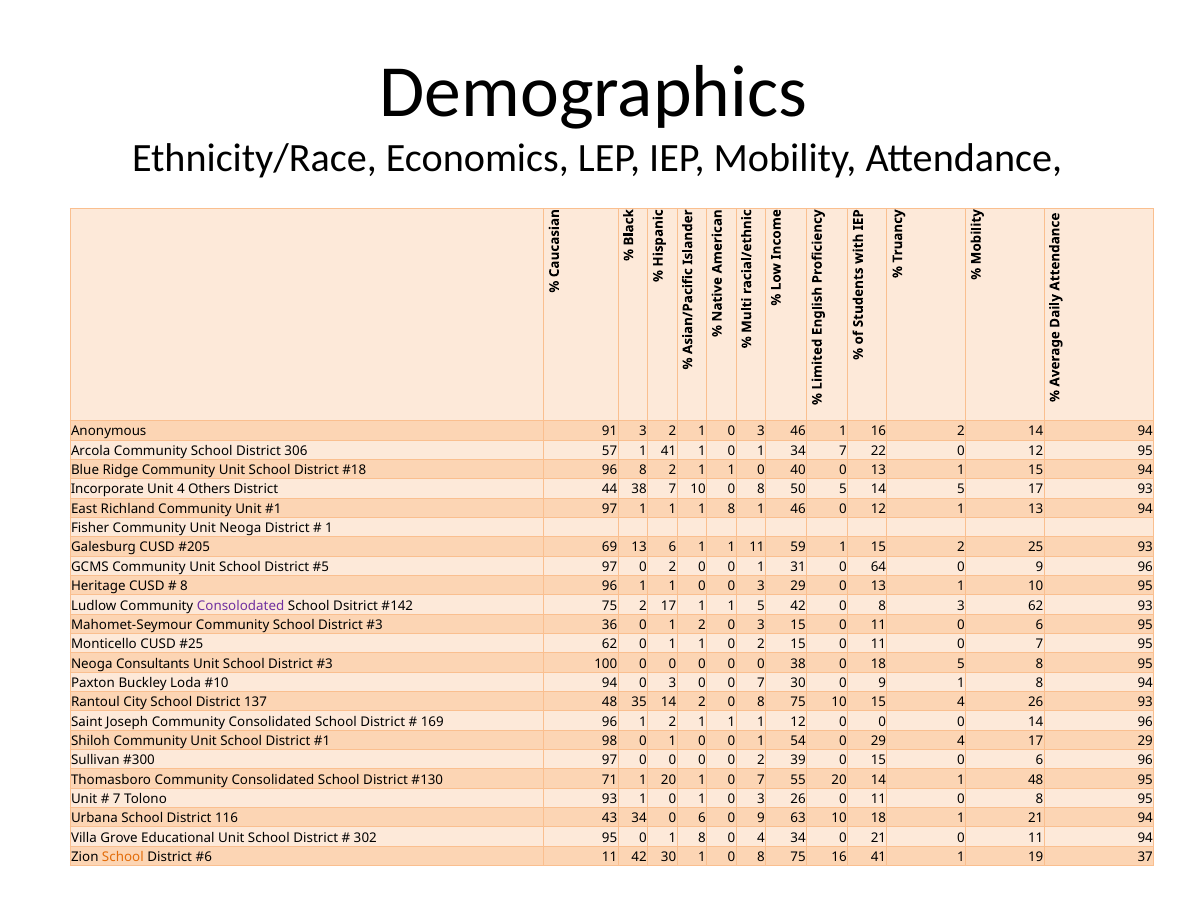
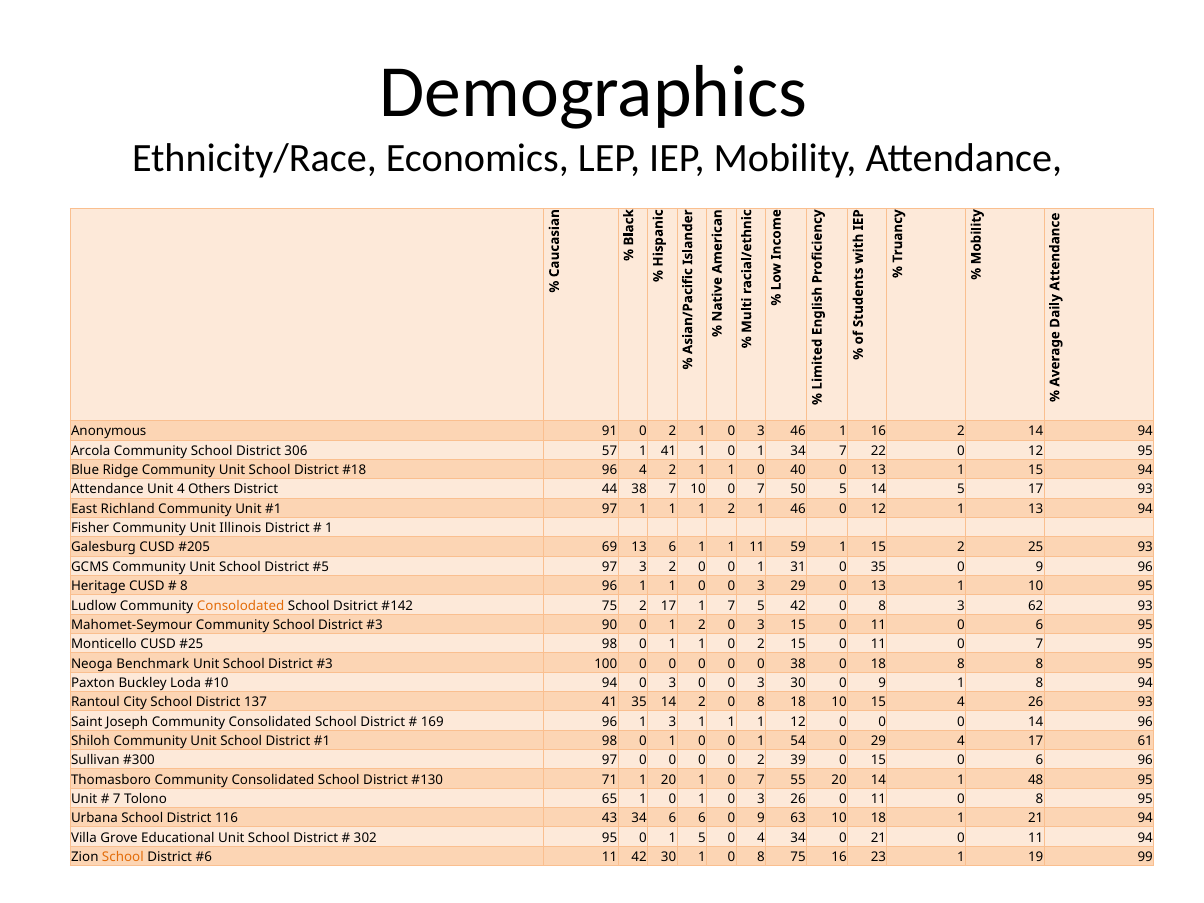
91 3: 3 -> 0
96 8: 8 -> 4
Incorporate at (107, 490): Incorporate -> Attendance
10 0 8: 8 -> 7
1 1 8: 8 -> 2
Unit Neoga: Neoga -> Illinois
0 at (643, 567): 0 -> 3
0 64: 64 -> 35
Consolodated colour: purple -> orange
17 1 1: 1 -> 7
36: 36 -> 90
62 at (610, 644): 62 -> 98
Consultants: Consultants -> Benchmark
18 5: 5 -> 8
3 0 0 7: 7 -> 3
137 48: 48 -> 41
2 0 8 75: 75 -> 18
96 1 2: 2 -> 3
17 29: 29 -> 61
Tolono 93: 93 -> 65
43 34 0: 0 -> 6
0 1 8: 8 -> 5
16 41: 41 -> 23
37: 37 -> 99
